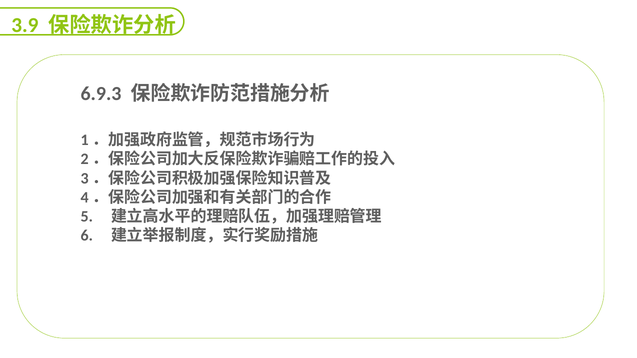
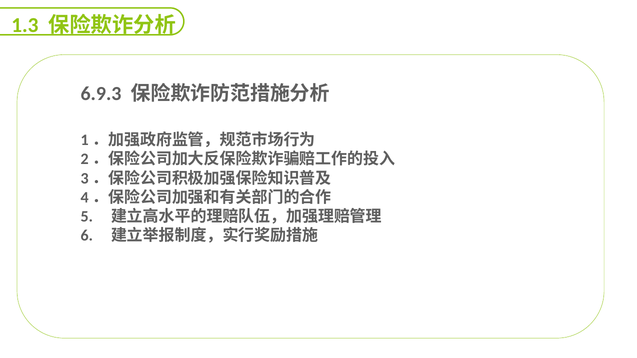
3.9: 3.9 -> 1.3
